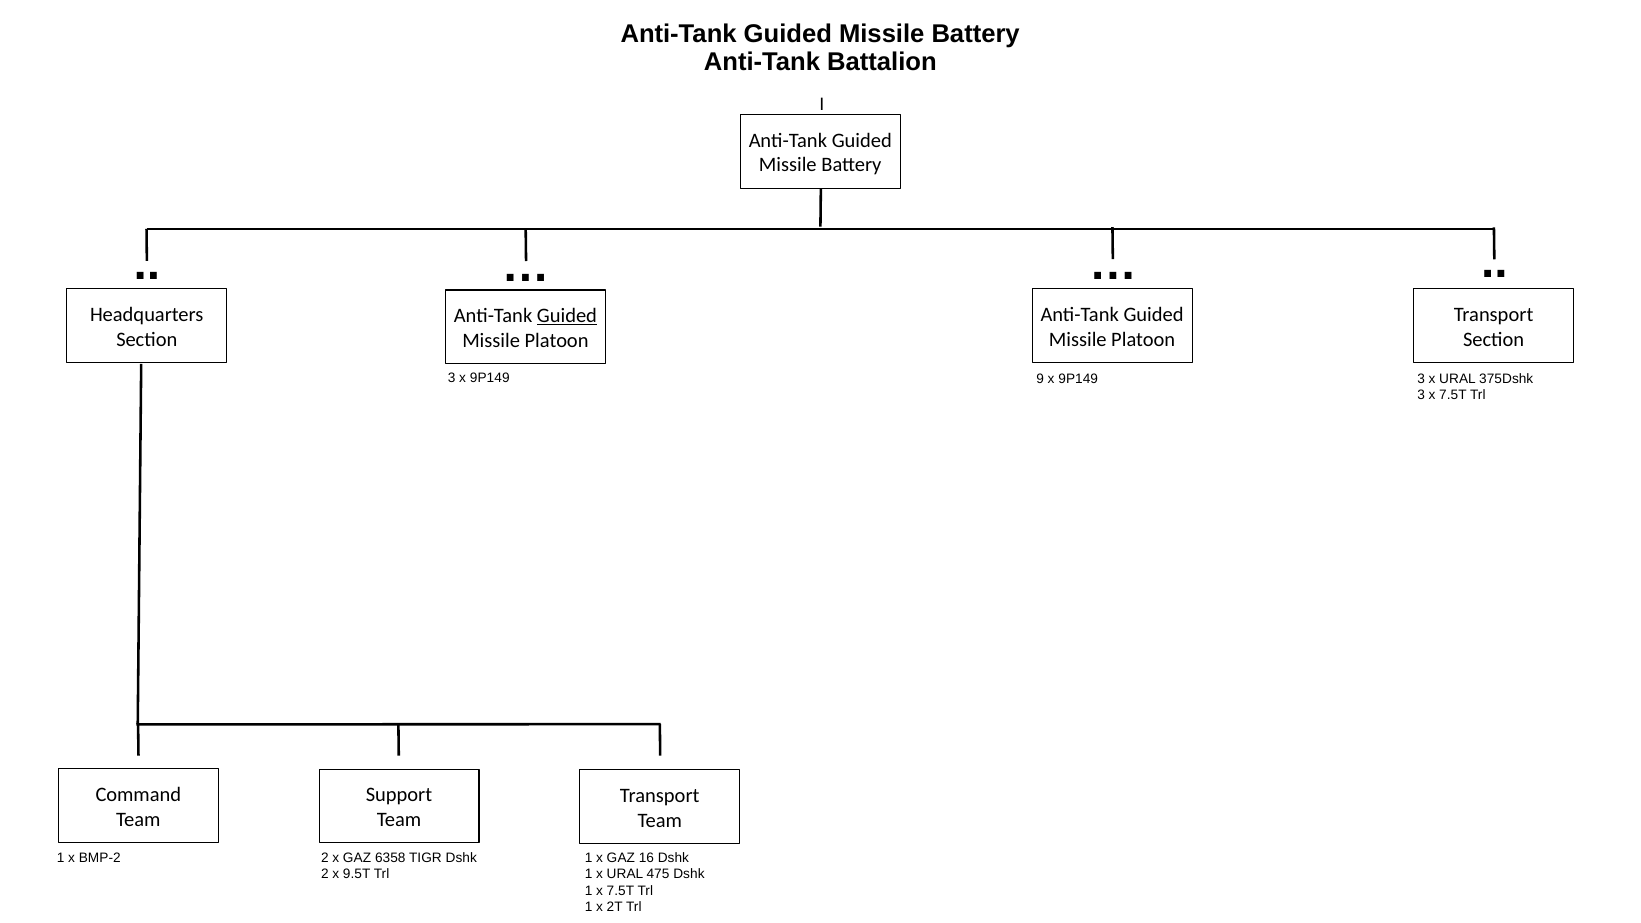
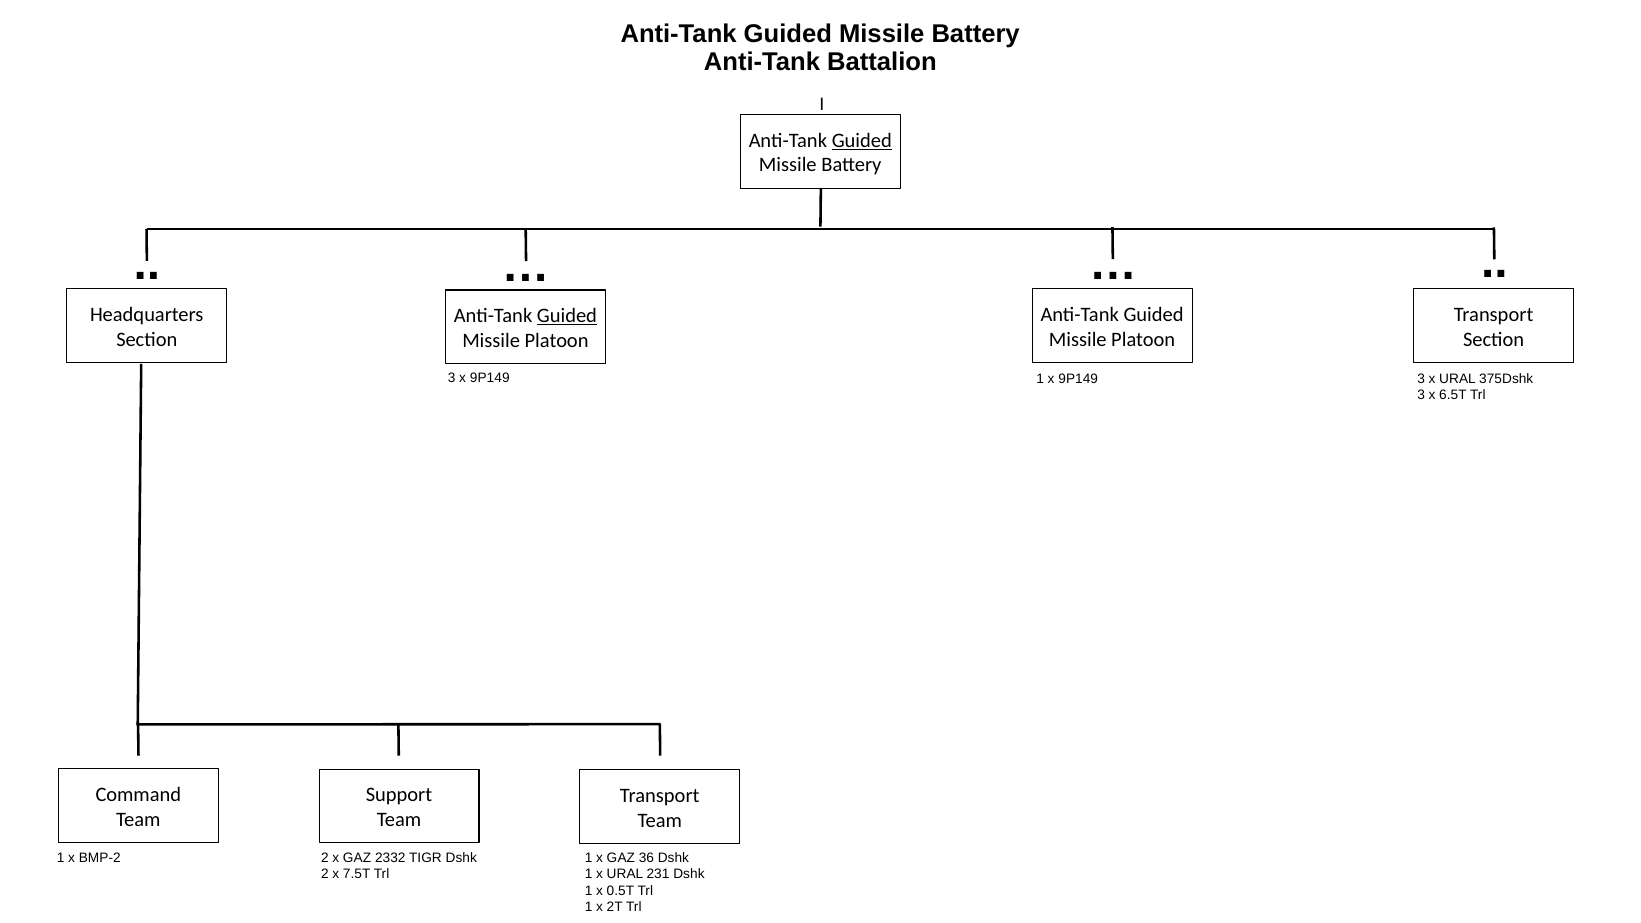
Guided at (862, 141) underline: none -> present
9P149 9: 9 -> 1
3 x 7.5T: 7.5T -> 6.5T
6358: 6358 -> 2332
16: 16 -> 36
9.5T: 9.5T -> 7.5T
475: 475 -> 231
1 x 7.5T: 7.5T -> 0.5T
